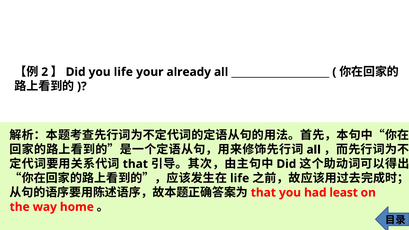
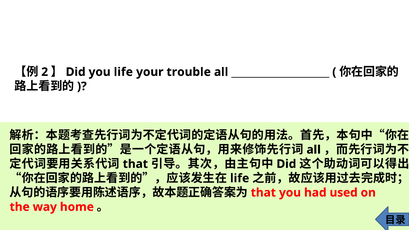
already: already -> trouble
least: least -> used
